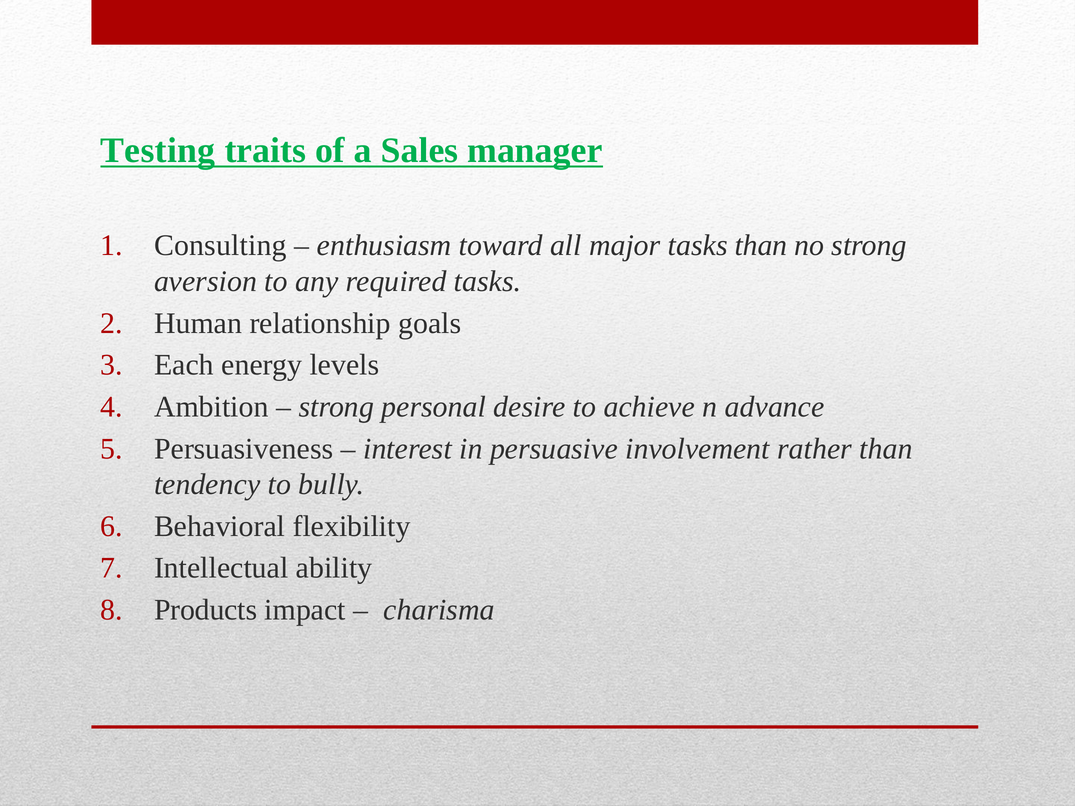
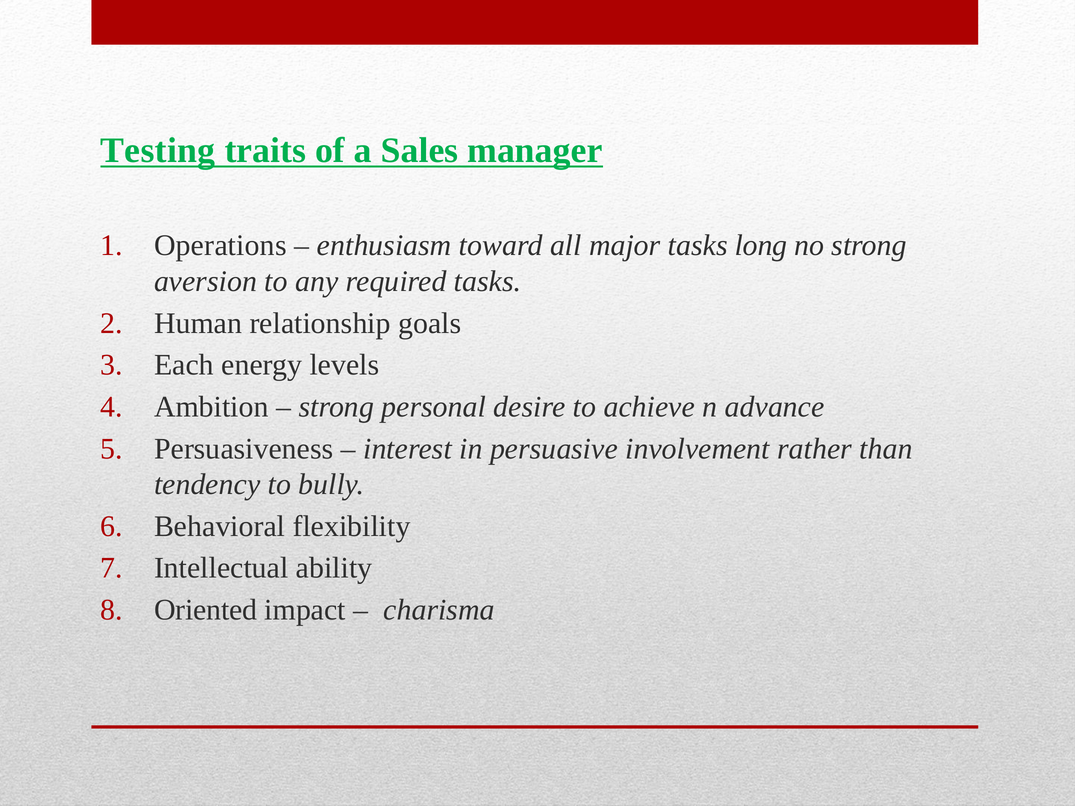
Consulting: Consulting -> Operations
tasks than: than -> long
Products: Products -> Oriented
